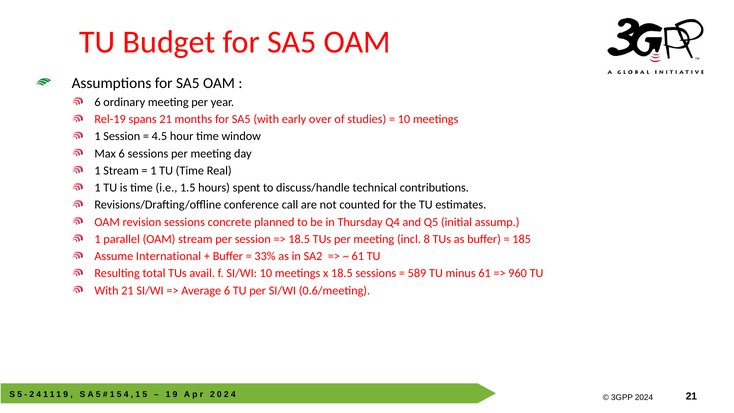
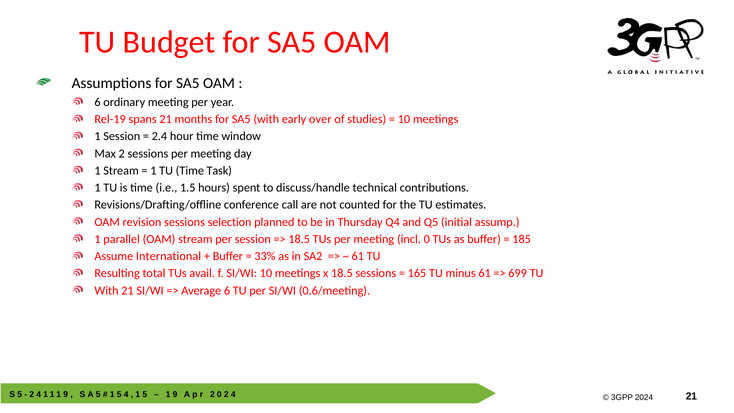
4.5: 4.5 -> 2.4
Max 6: 6 -> 2
Real: Real -> Task
concrete: concrete -> selection
incl 8: 8 -> 0
589: 589 -> 165
960: 960 -> 699
